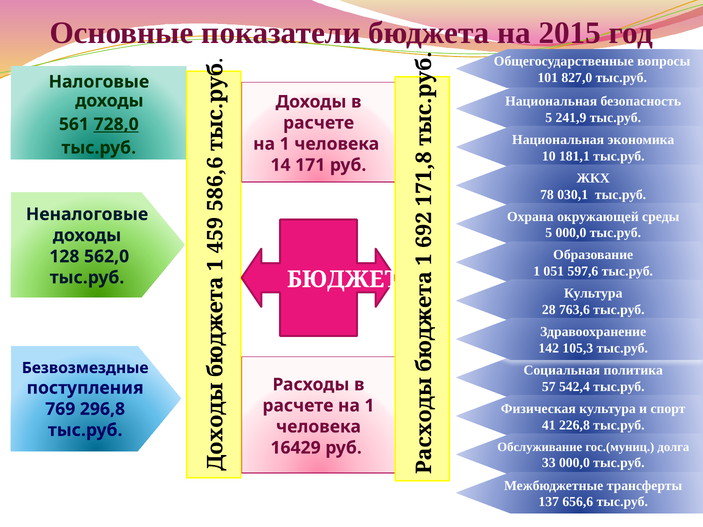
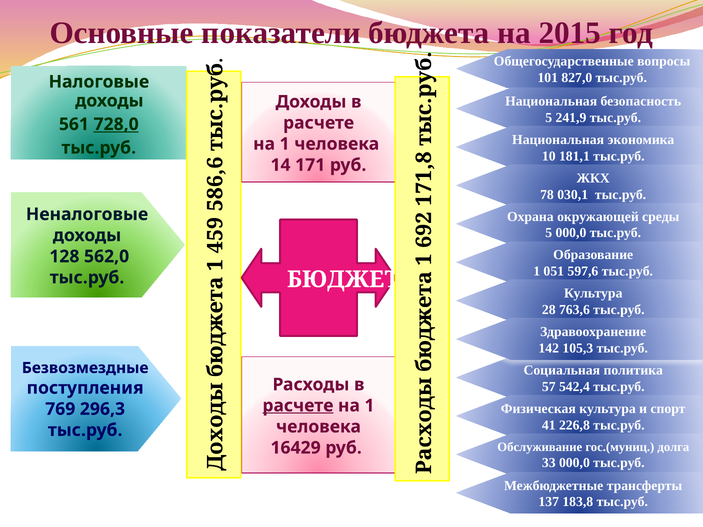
расчете at (298, 406) underline: none -> present
296,8: 296,8 -> 296,3
656,6: 656,6 -> 183,8
